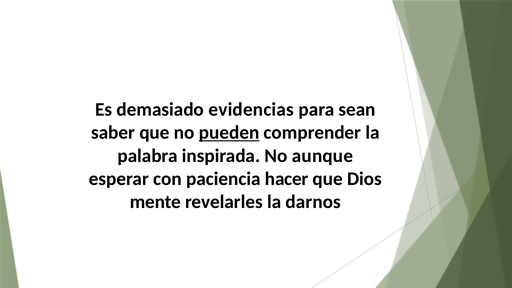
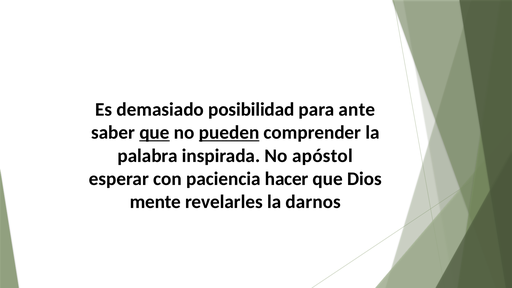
evidencias: evidencias -> posibilidad
sean: sean -> ante
que at (154, 133) underline: none -> present
aunque: aunque -> apóstol
